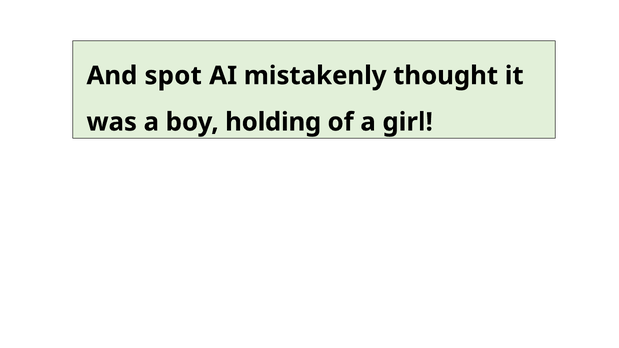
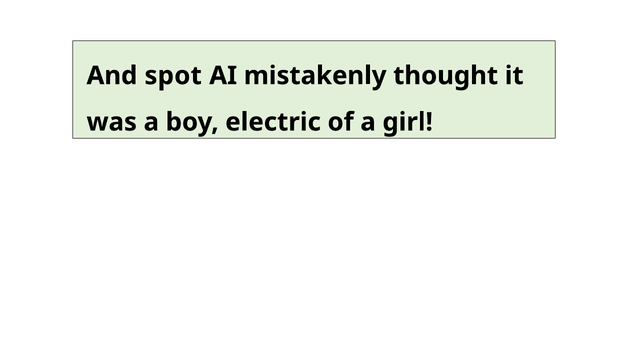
holding: holding -> electric
